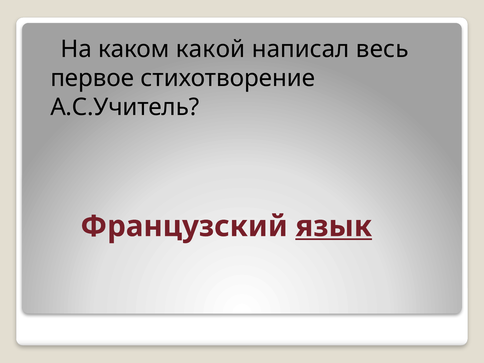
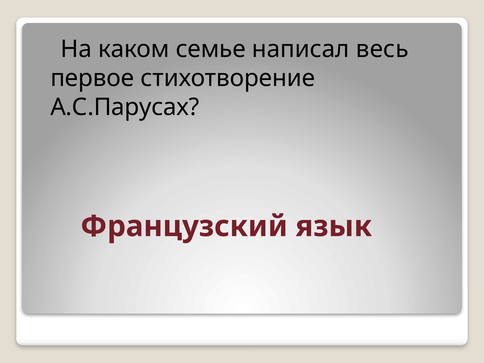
какой: какой -> семье
А.С.Учитель: А.С.Учитель -> А.С.Парусах
язык underline: present -> none
